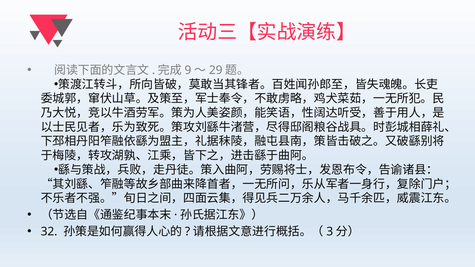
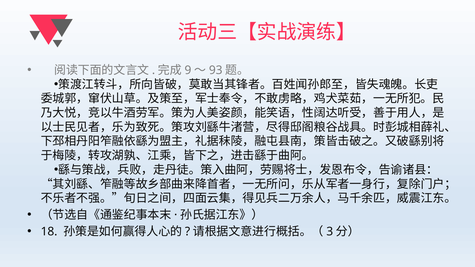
29: 29 -> 93
32: 32 -> 18
